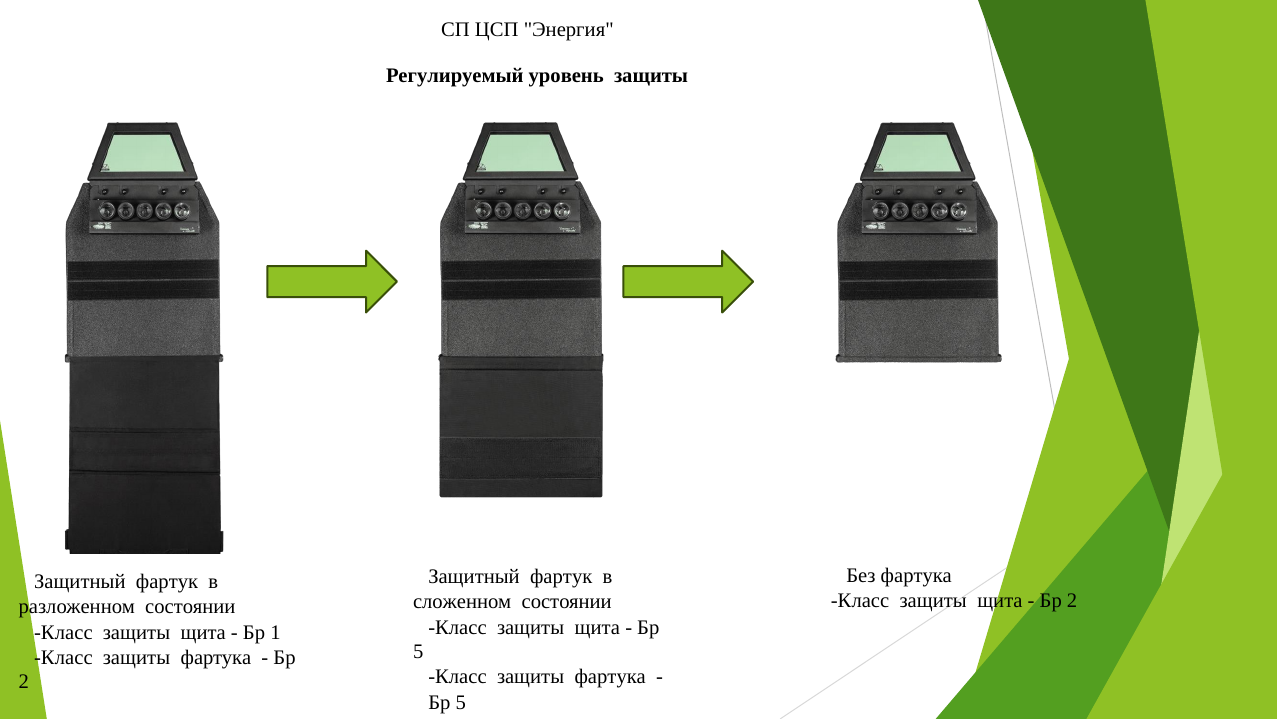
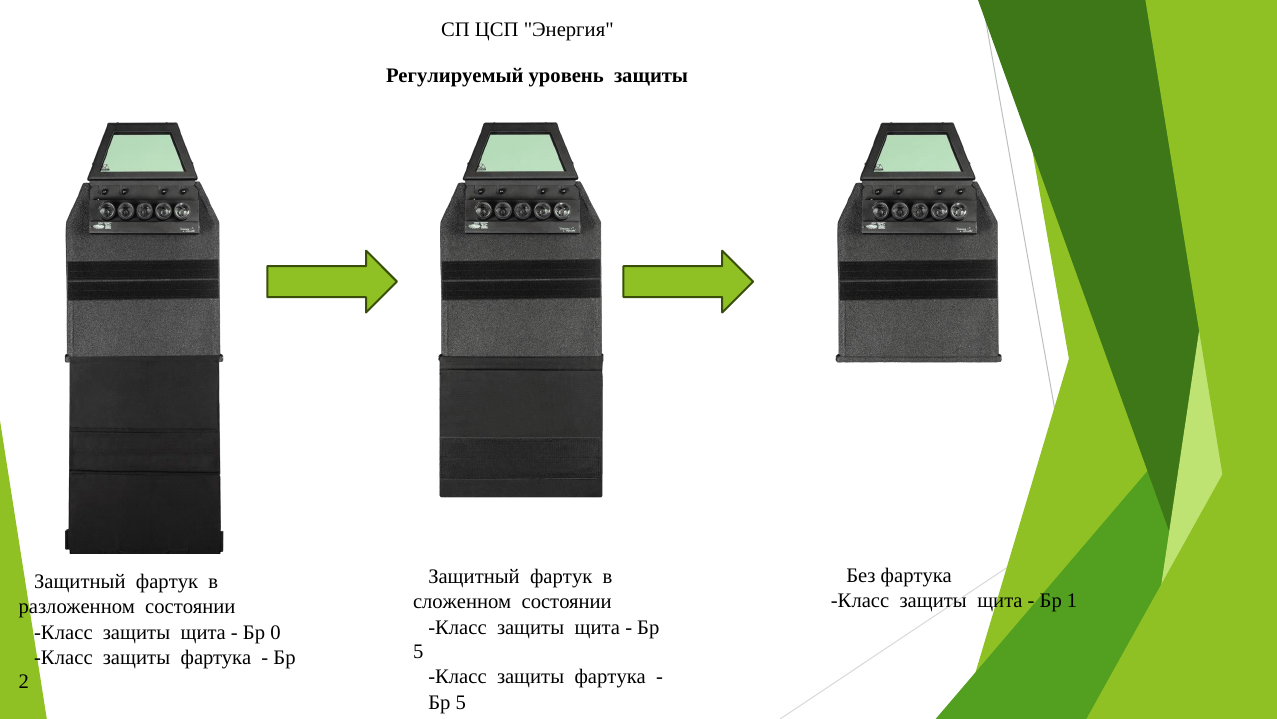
2 at (1072, 600): 2 -> 1
1: 1 -> 0
